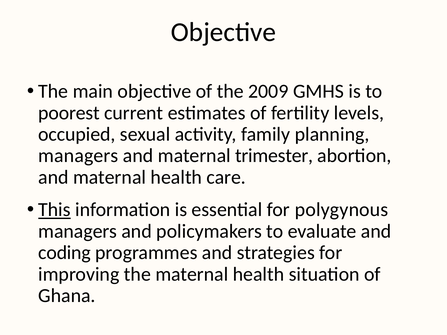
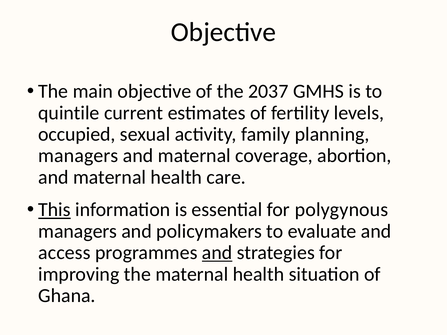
2009: 2009 -> 2037
poorest: poorest -> quintile
trimester: trimester -> coverage
coding: coding -> access
and at (217, 253) underline: none -> present
